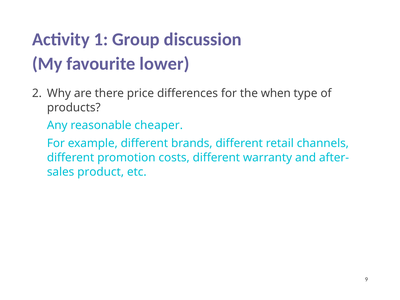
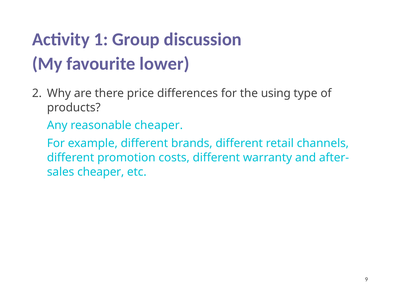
when: when -> using
product at (101, 172): product -> cheaper
